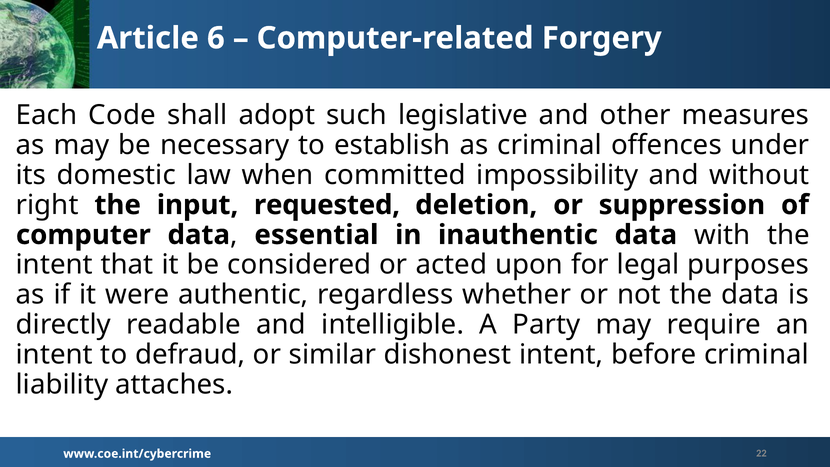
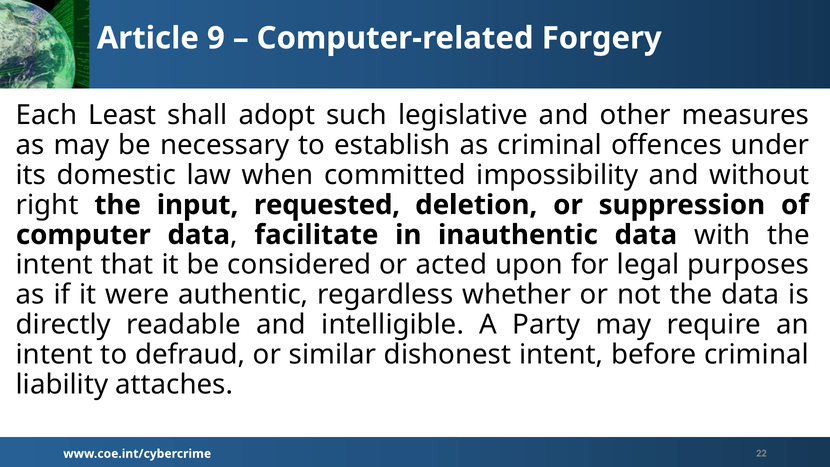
6: 6 -> 9
Code: Code -> Least
essential: essential -> facilitate
